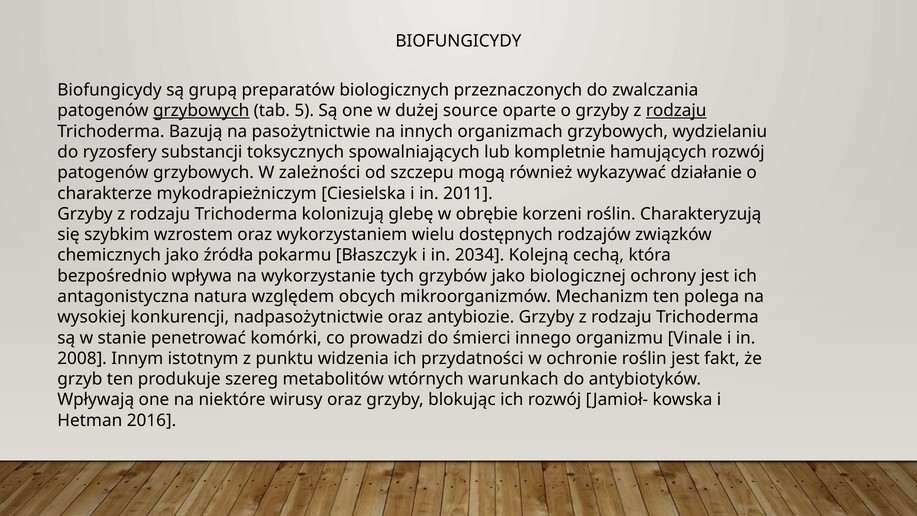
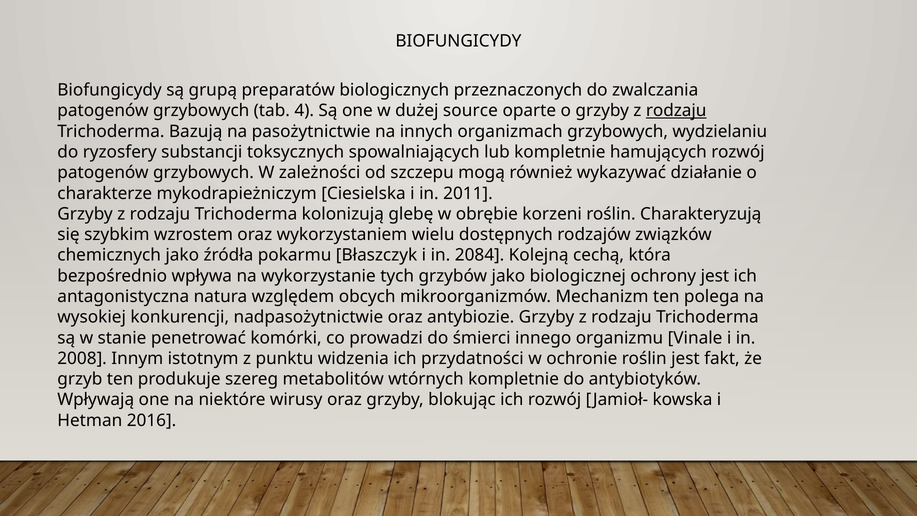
grzybowych at (201, 111) underline: present -> none
5: 5 -> 4
2034: 2034 -> 2084
wtórnych warunkach: warunkach -> kompletnie
